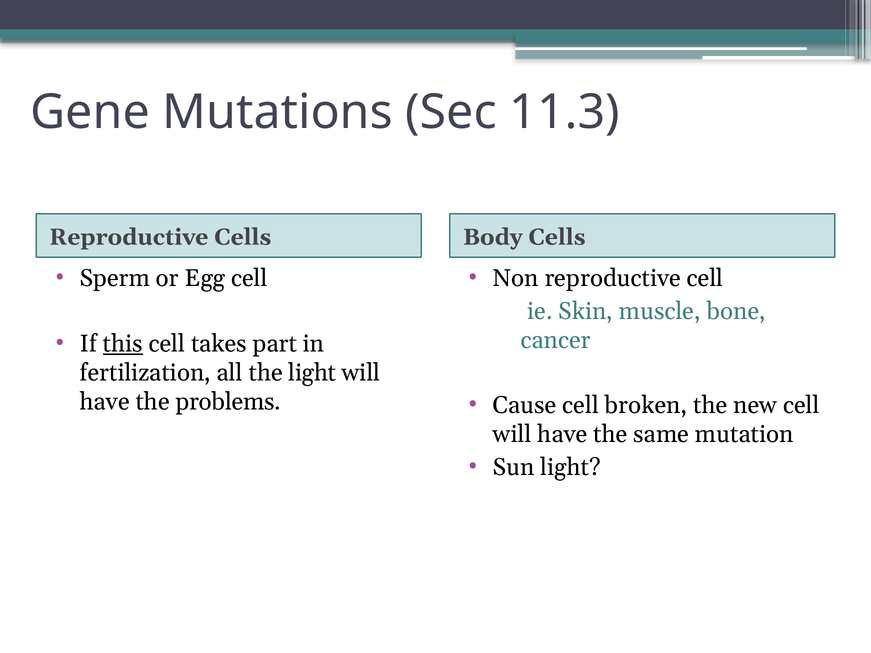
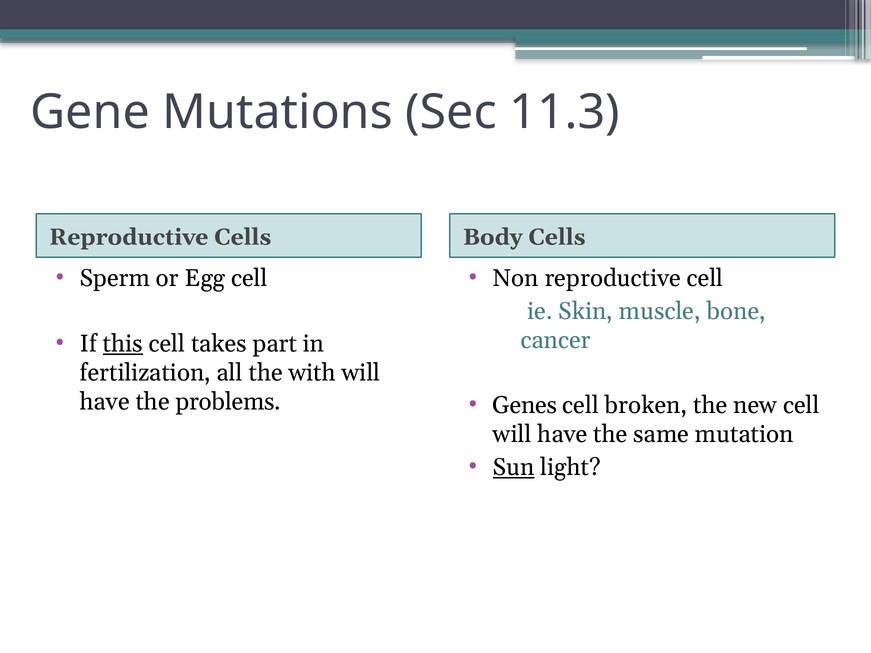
the light: light -> with
Cause: Cause -> Genes
Sun underline: none -> present
